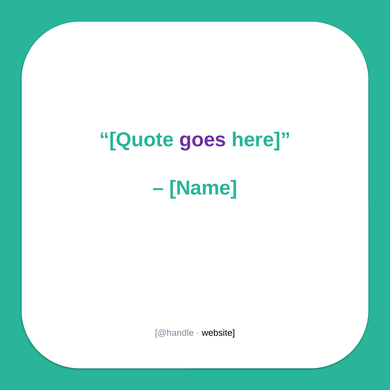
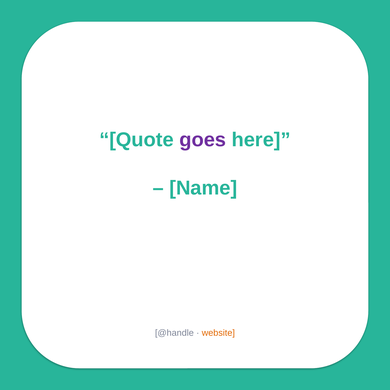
website colour: black -> orange
